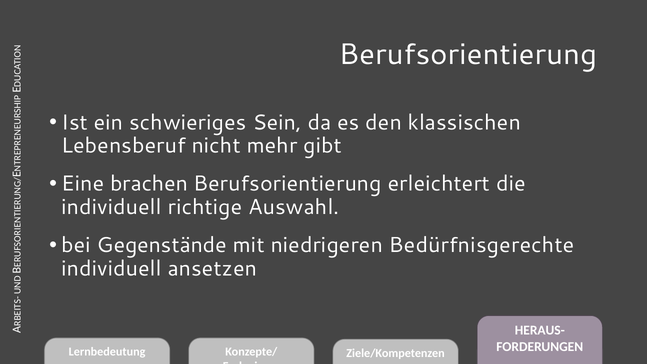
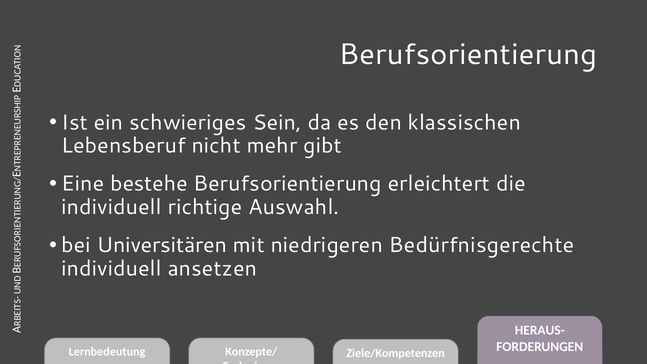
brachen: brachen -> bestehe
Gegenstände: Gegenstände -> Universitären
